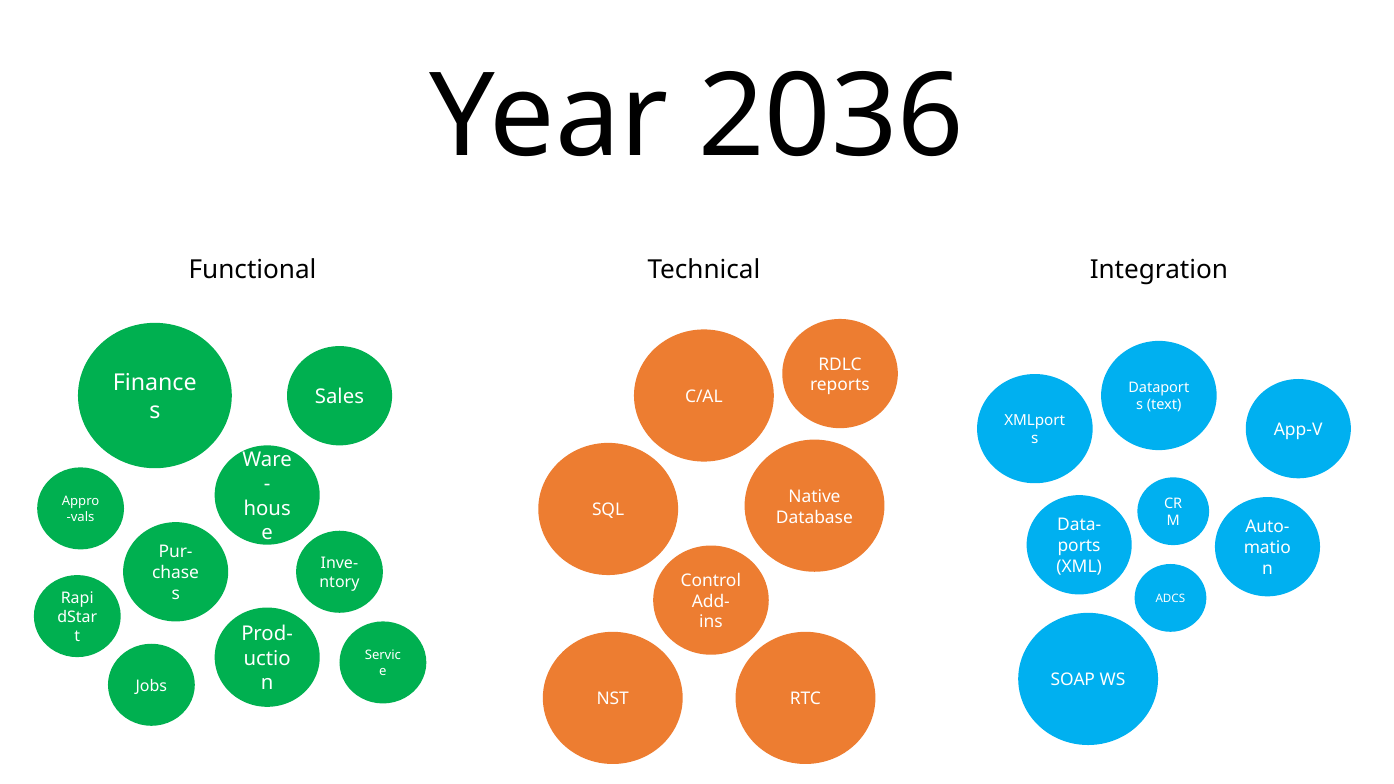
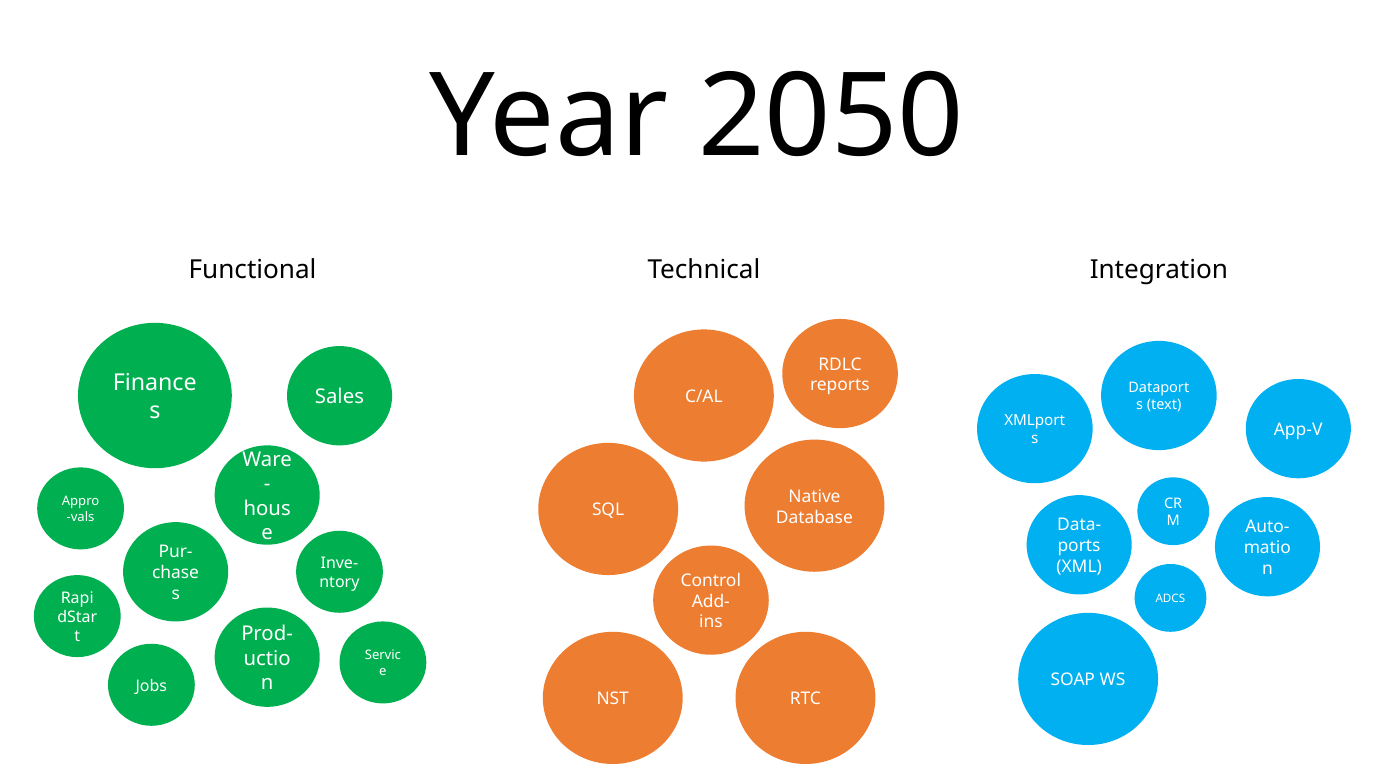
2036: 2036 -> 2050
